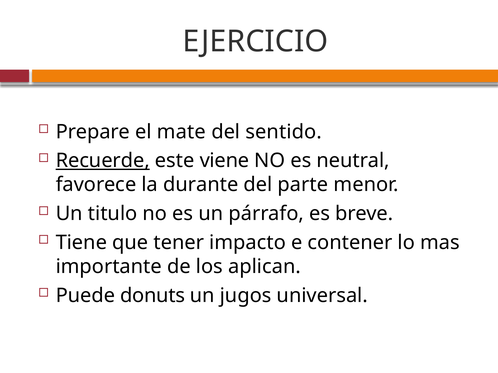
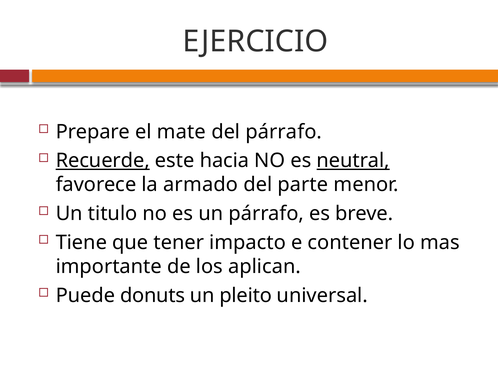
del sentido: sentido -> párrafo
viene: viene -> hacia
neutral underline: none -> present
durante: durante -> armado
jugos: jugos -> pleito
